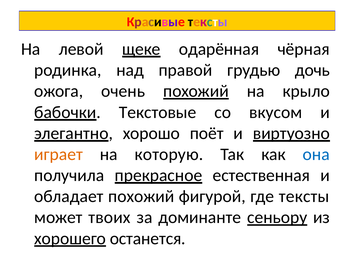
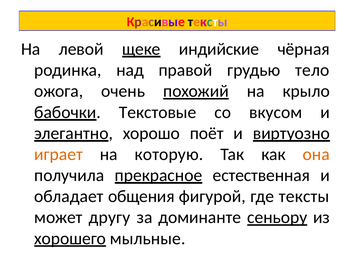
одарённая: одарённая -> индийские
дочь: дочь -> тело
она colour: blue -> orange
обладает похожий: похожий -> общения
твоих: твоих -> другу
останется: останется -> мыльные
